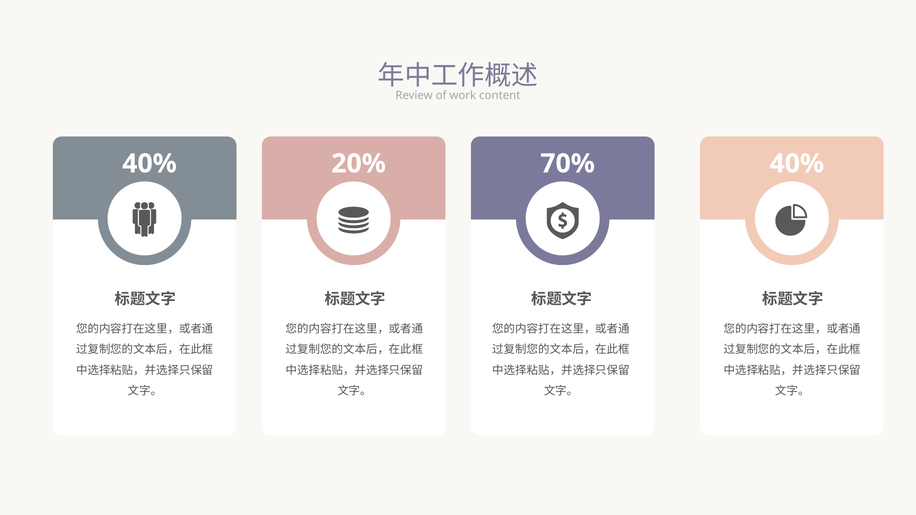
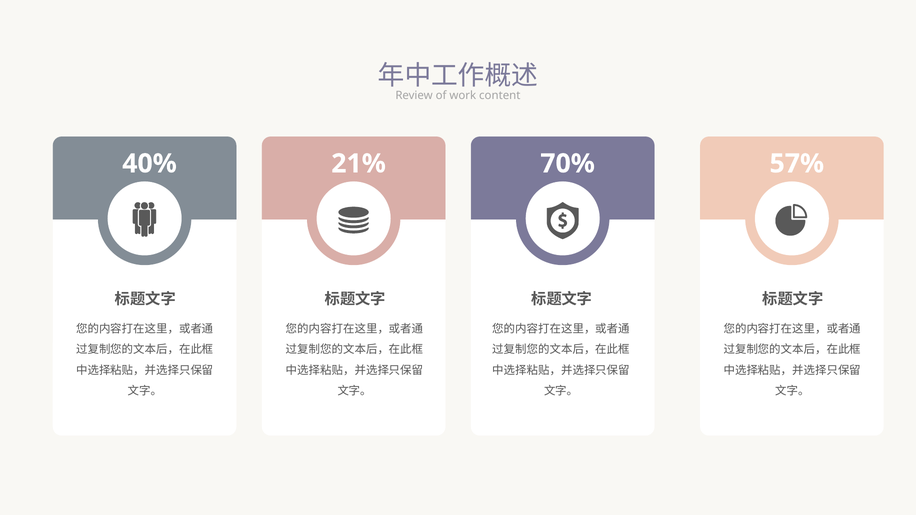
20%: 20% -> 21%
70% 40%: 40% -> 57%
